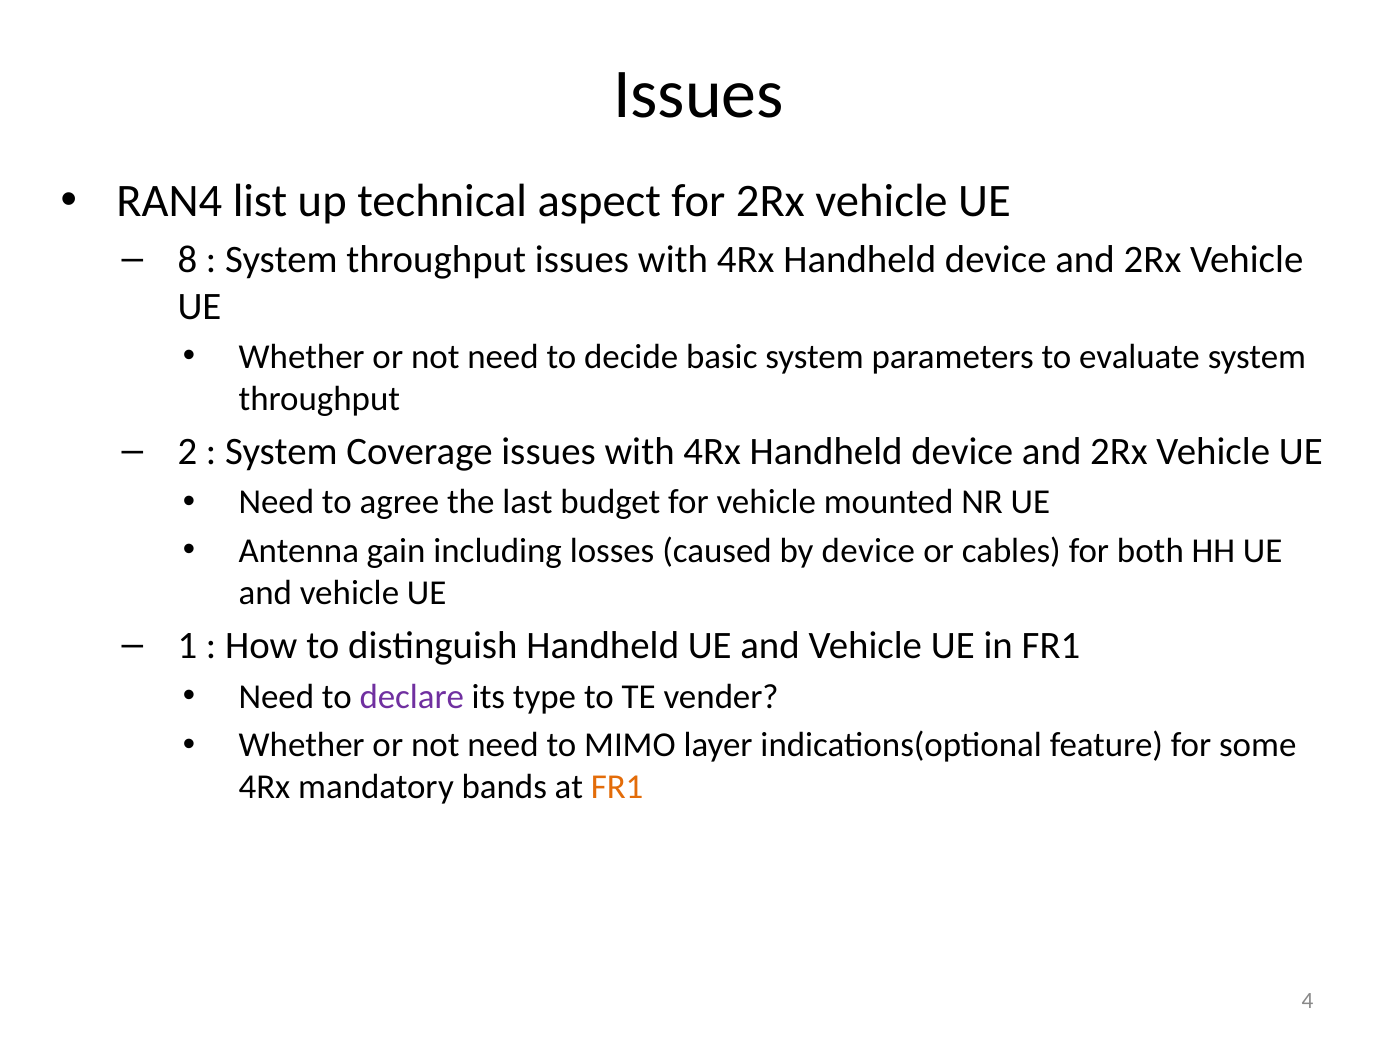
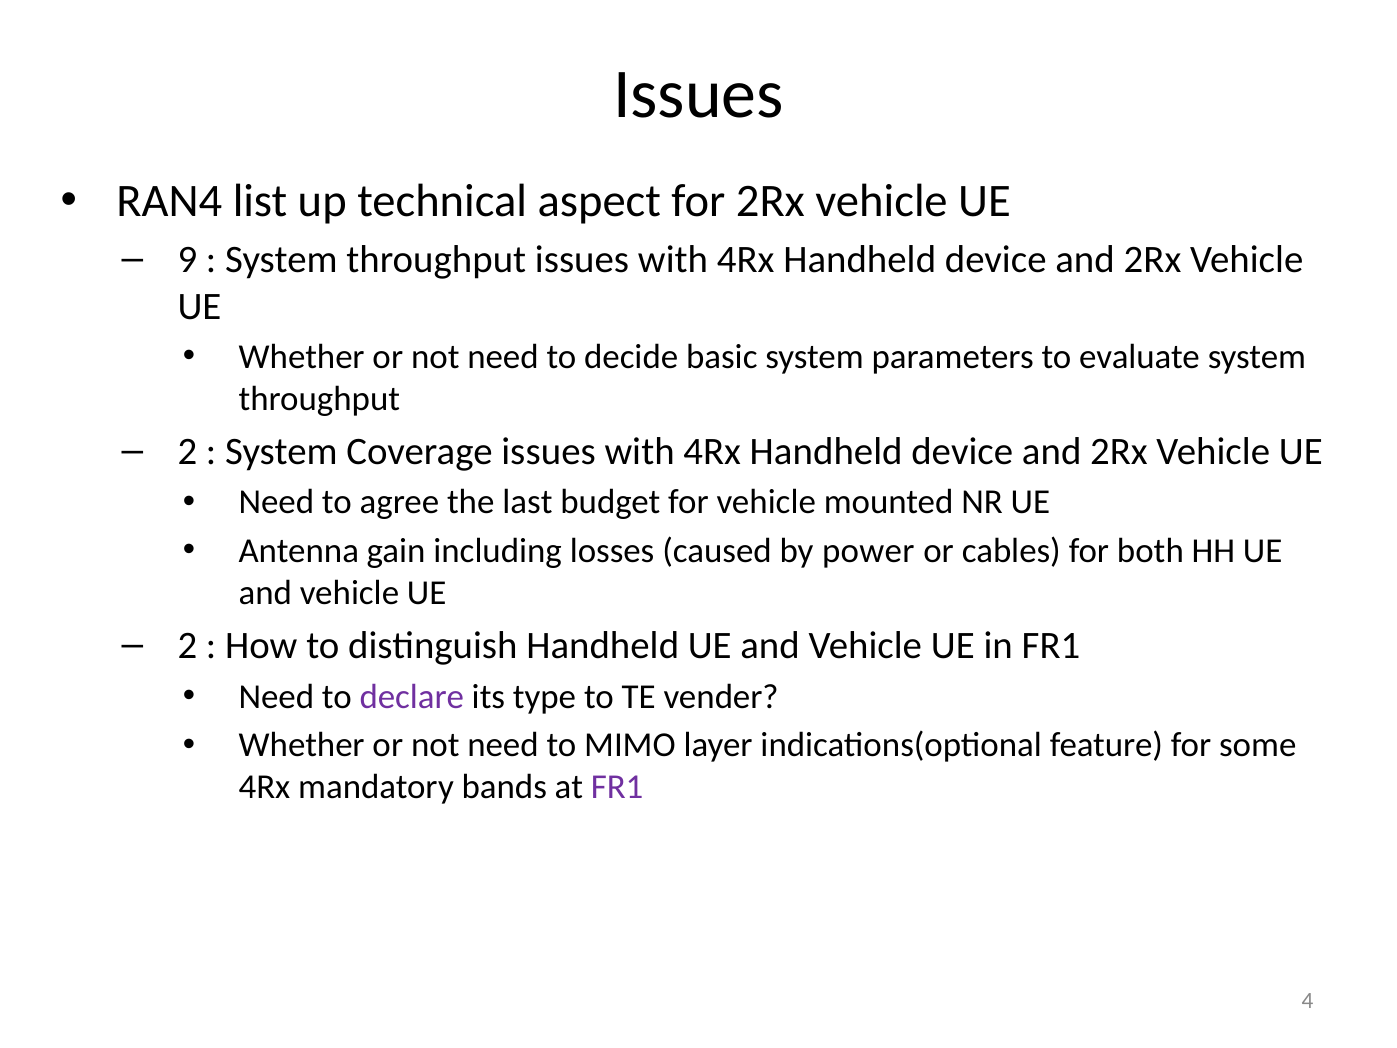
8: 8 -> 9
by device: device -> power
1 at (187, 645): 1 -> 2
FR1 at (617, 787) colour: orange -> purple
